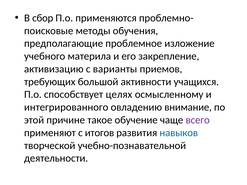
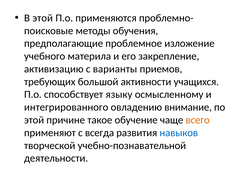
В сбор: сбор -> этой
целях: целях -> языку
всего colour: purple -> orange
итогов: итогов -> всегда
